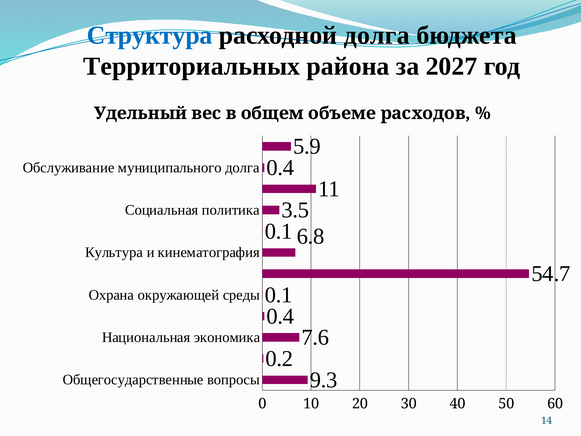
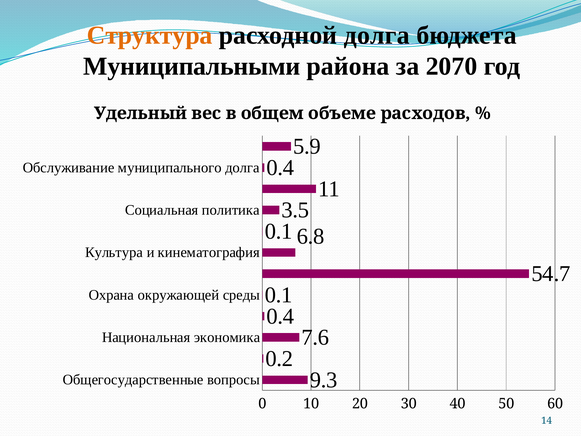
Структура colour: blue -> orange
Территориальных: Территориальных -> Муниципальными
2027: 2027 -> 2070
